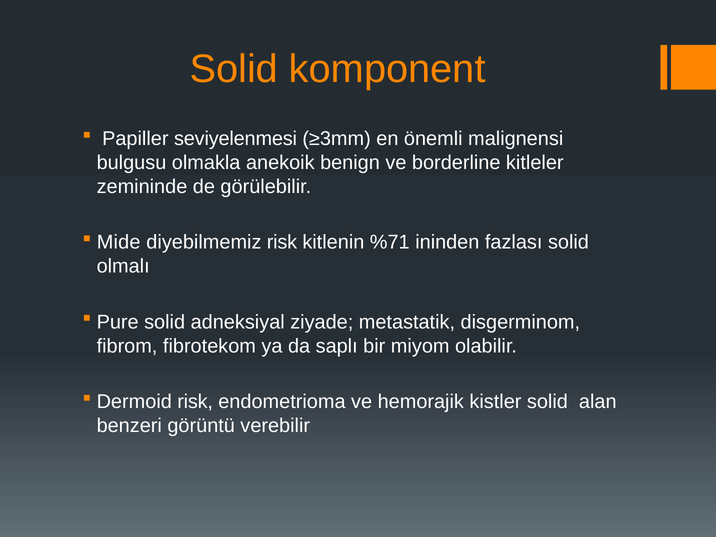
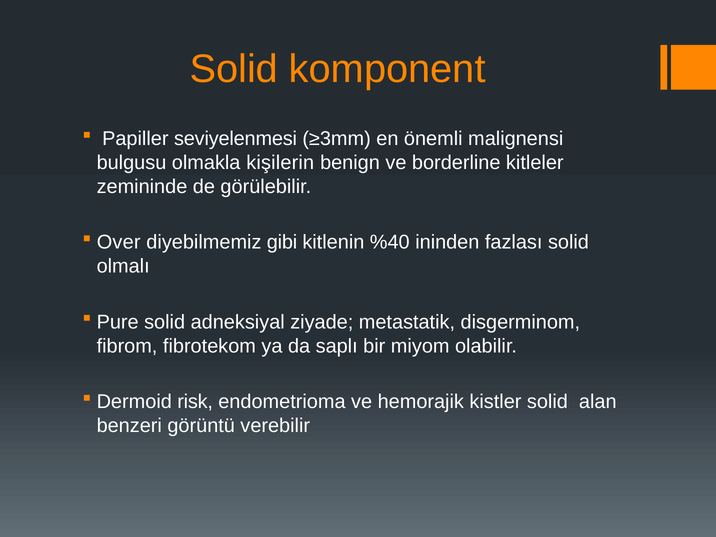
anekoik: anekoik -> kişilerin
Mide: Mide -> Over
diyebilmemiz risk: risk -> gibi
%71: %71 -> %40
